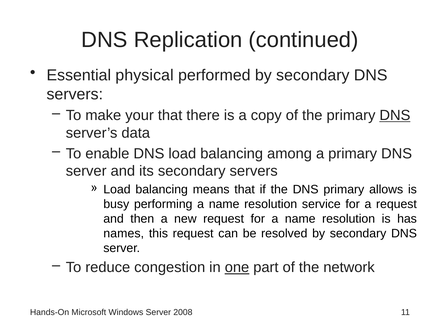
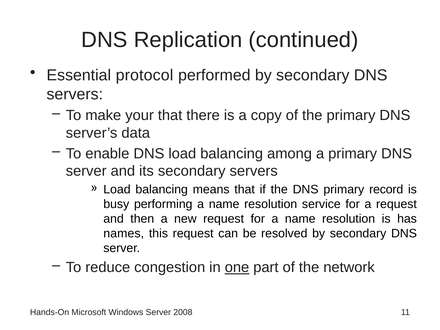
physical: physical -> protocol
DNS at (395, 115) underline: present -> none
allows: allows -> record
